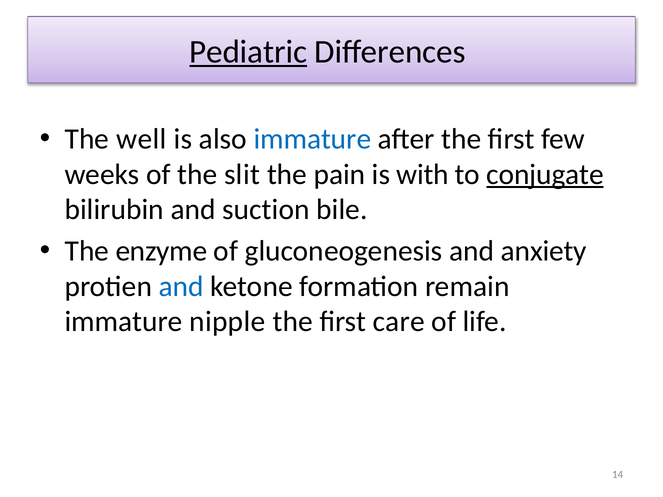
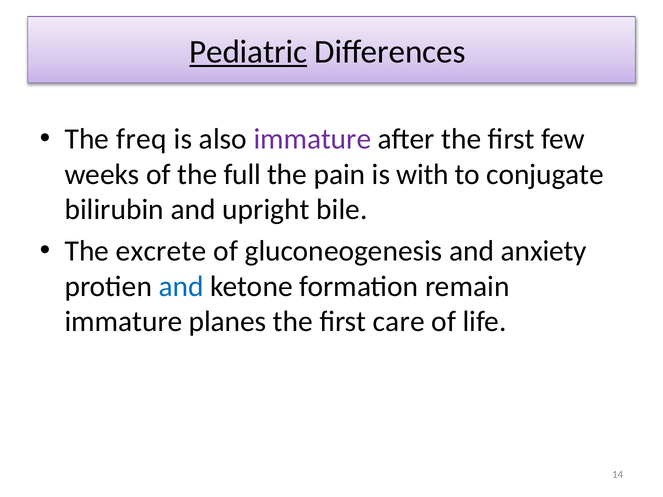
well: well -> freq
immature at (312, 139) colour: blue -> purple
slit: slit -> full
conjugate underline: present -> none
suction: suction -> upright
enzyme: enzyme -> excrete
nipple: nipple -> planes
